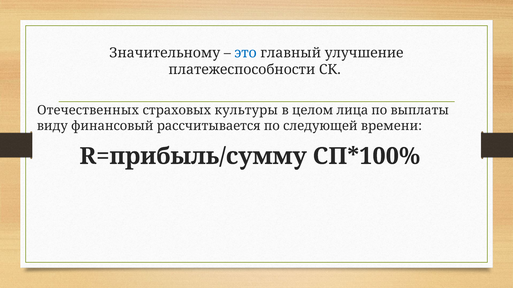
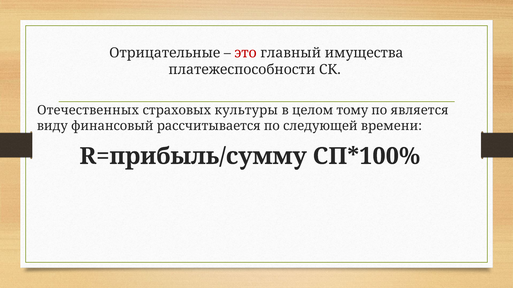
Значительному: Значительному -> Отрицательные
это colour: blue -> red
улучшение: улучшение -> имущества
лица: лица -> тому
выплаты: выплаты -> является
